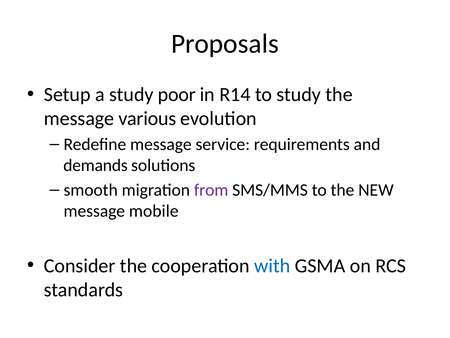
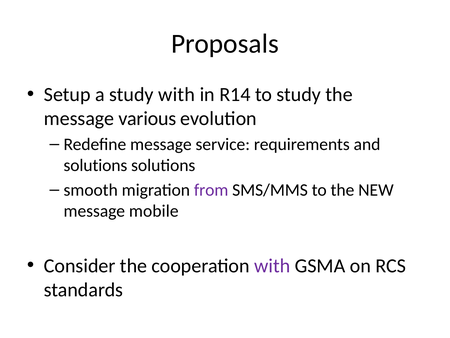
study poor: poor -> with
demands at (95, 165): demands -> solutions
with at (272, 265) colour: blue -> purple
